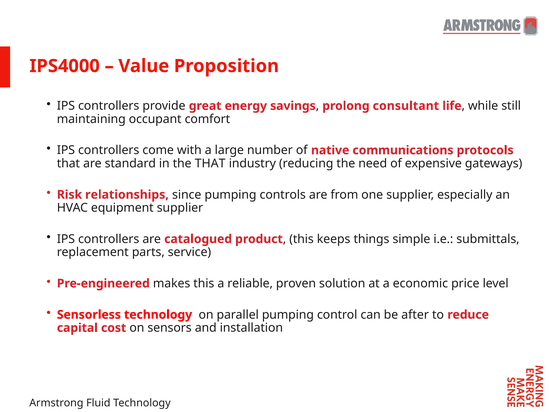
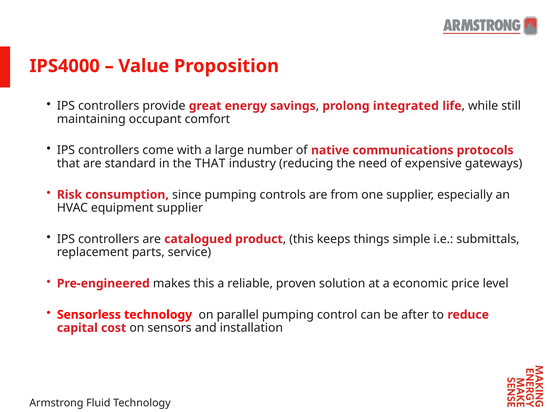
consultant: consultant -> integrated
relationships: relationships -> consumption
